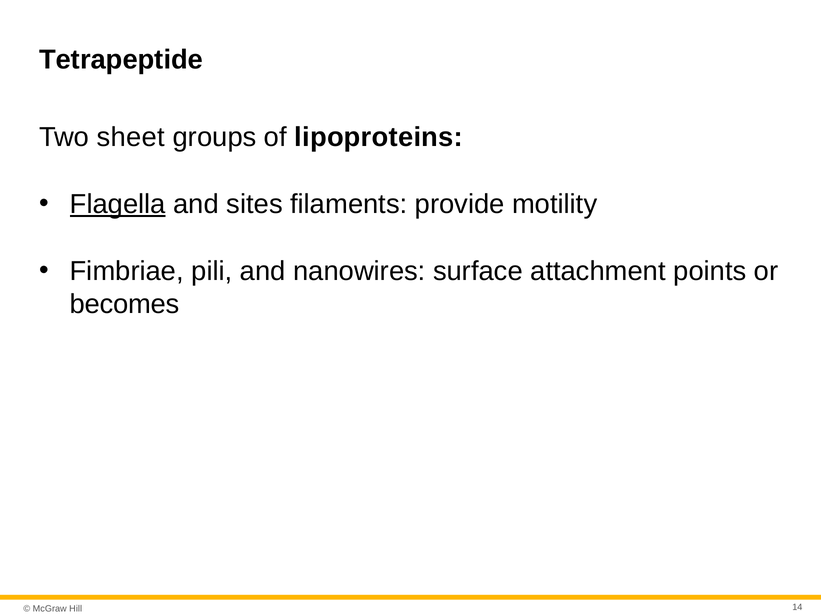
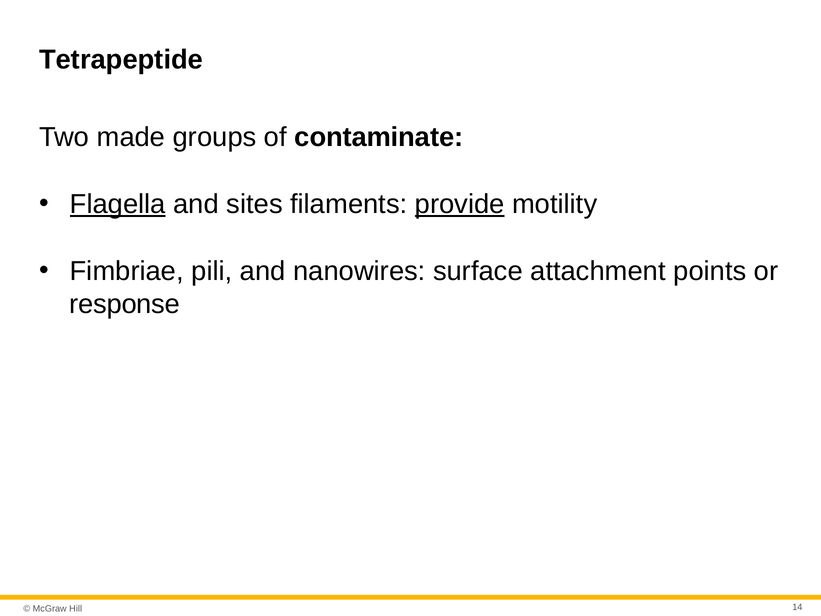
sheet: sheet -> made
lipoproteins: lipoproteins -> contaminate
provide underline: none -> present
becomes: becomes -> response
